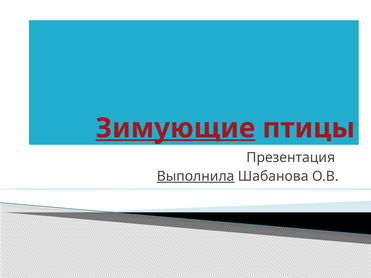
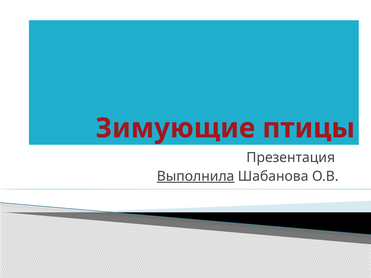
Зимующие underline: present -> none
